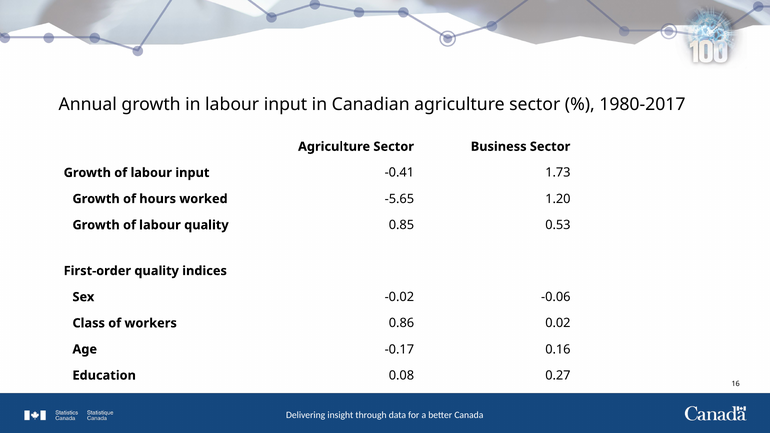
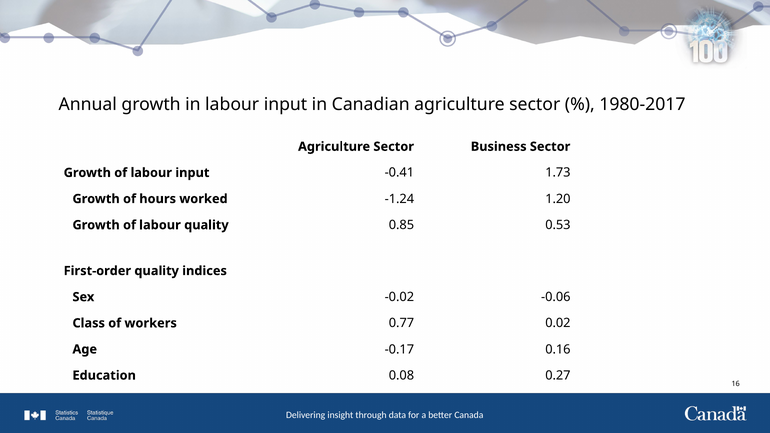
-5.65: -5.65 -> -1.24
0.86: 0.86 -> 0.77
